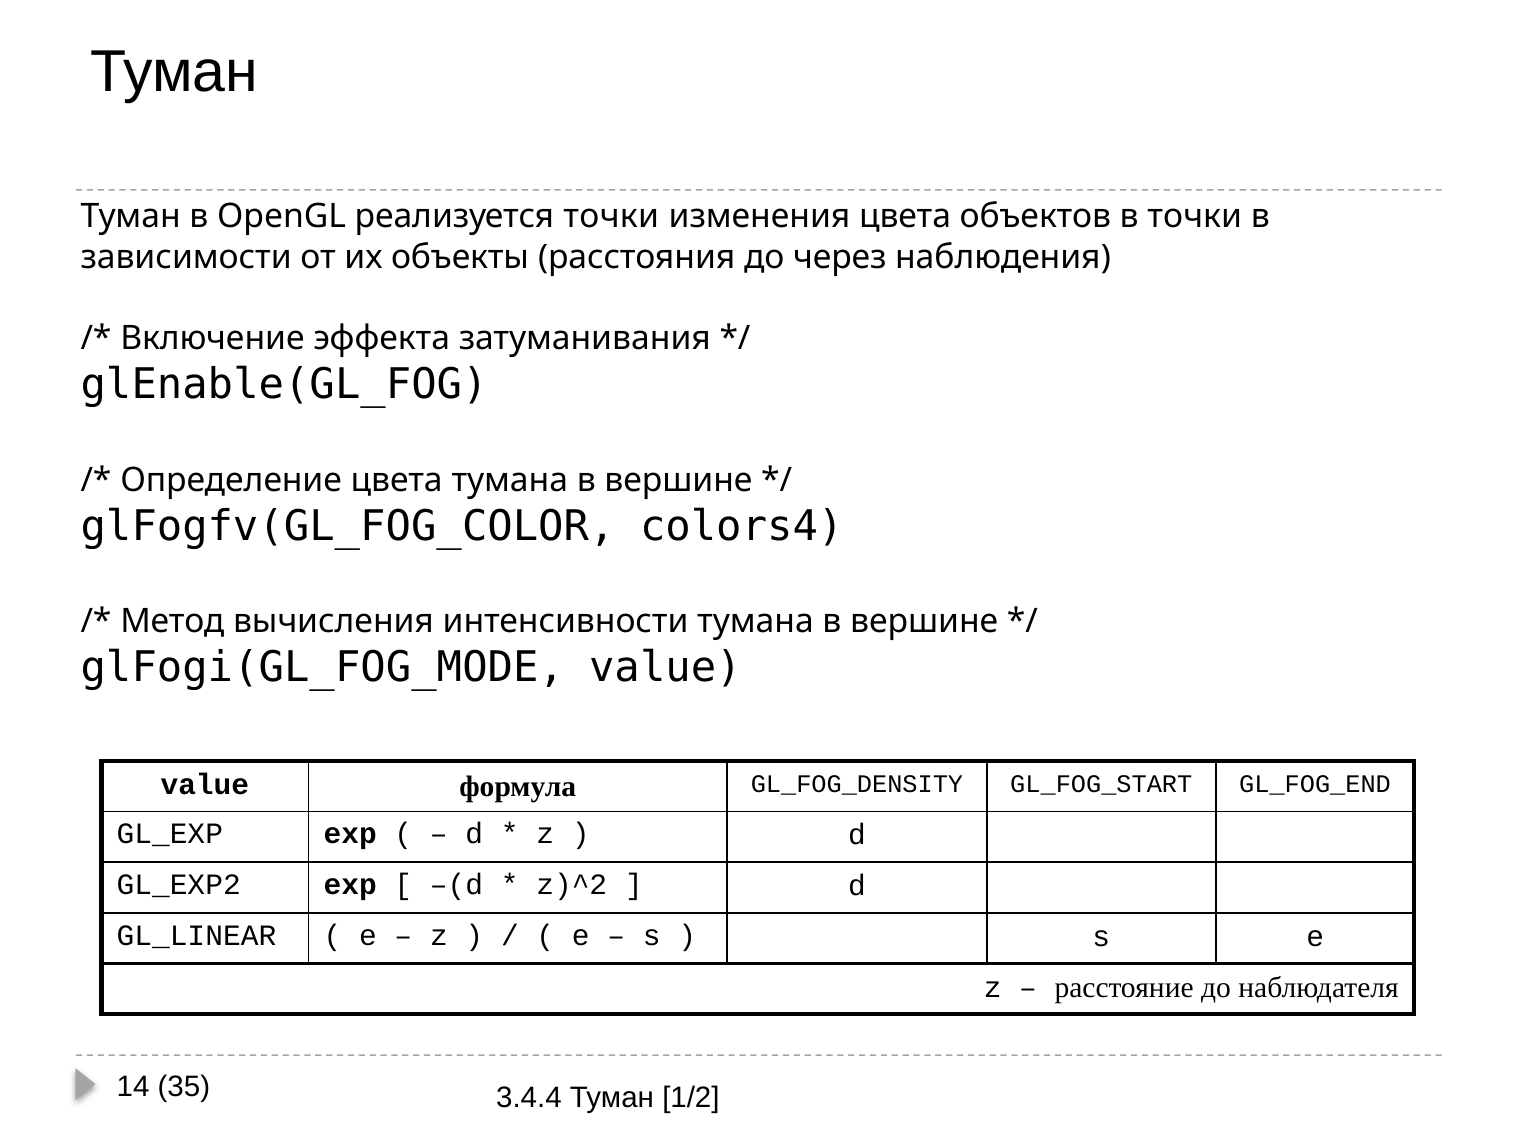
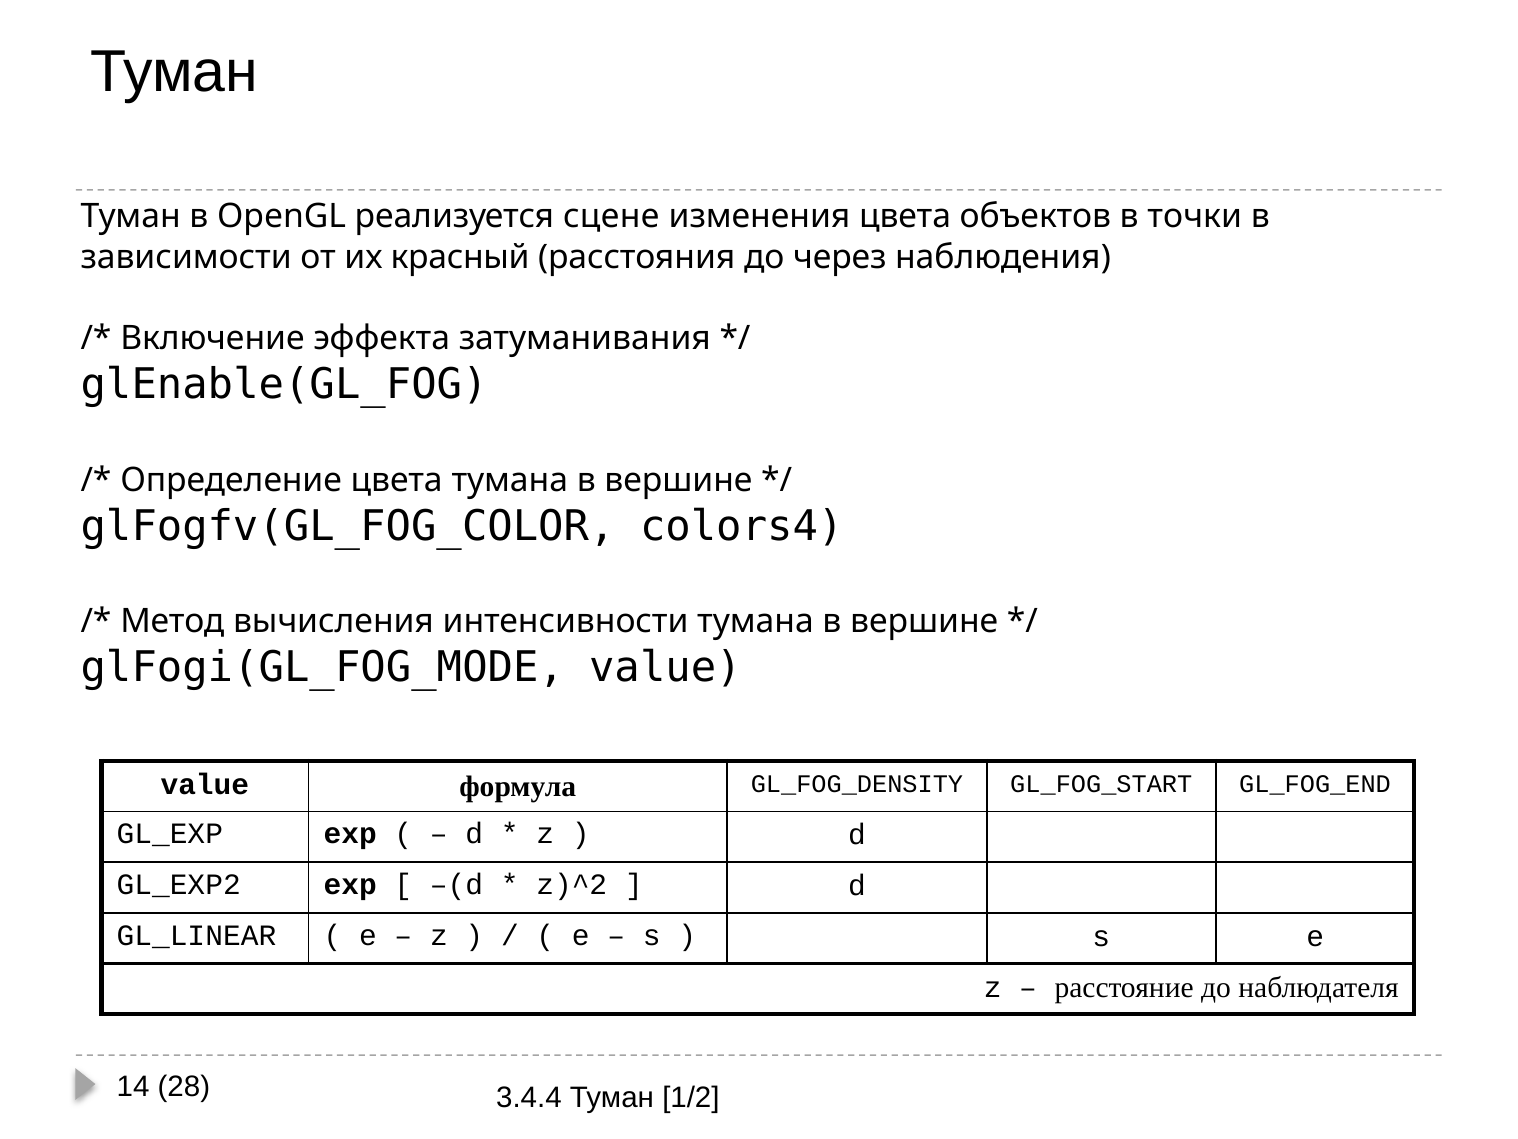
реализуется точки: точки -> сцене
объекты: объекты -> красный
35: 35 -> 28
